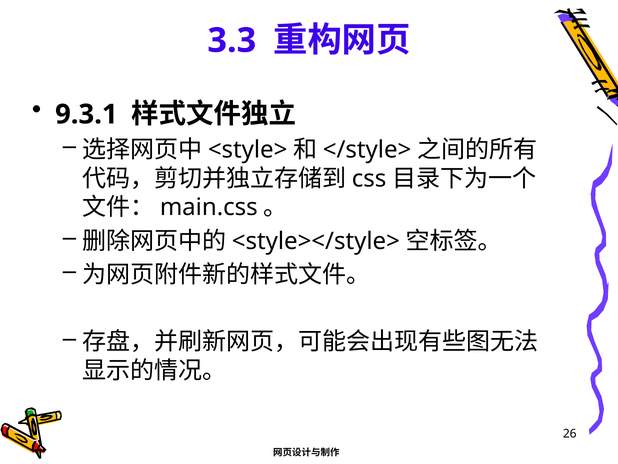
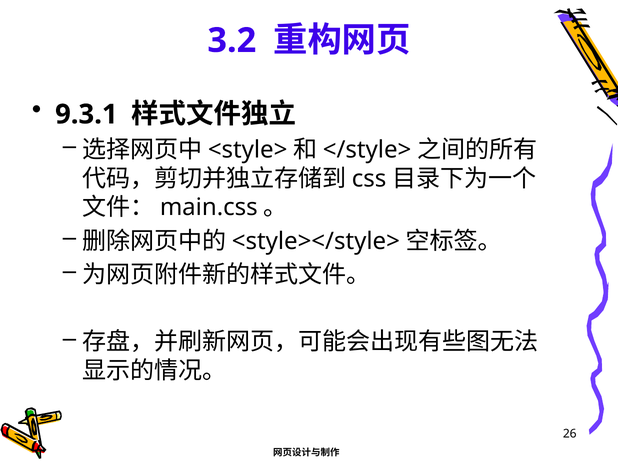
3.3: 3.3 -> 3.2
